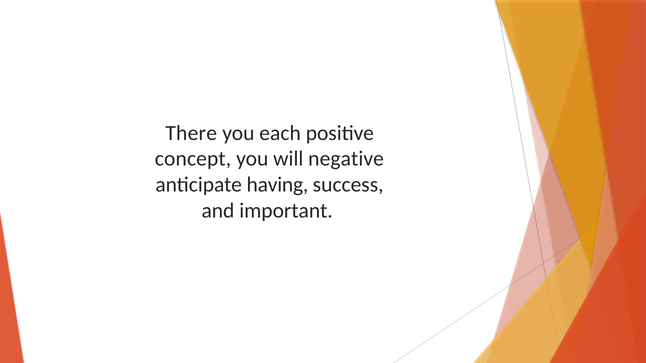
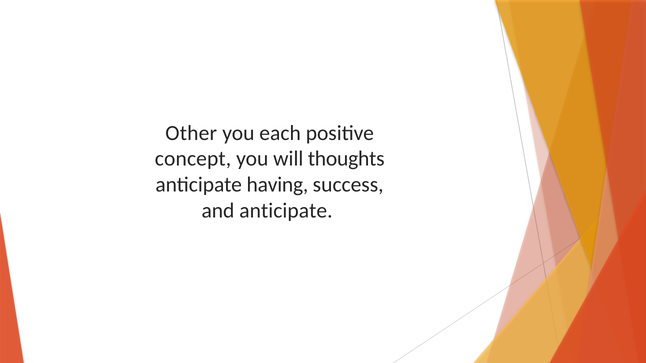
There: There -> Other
negative: negative -> thoughts
and important: important -> anticipate
